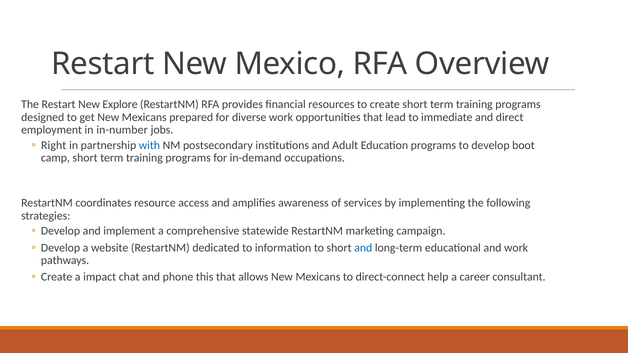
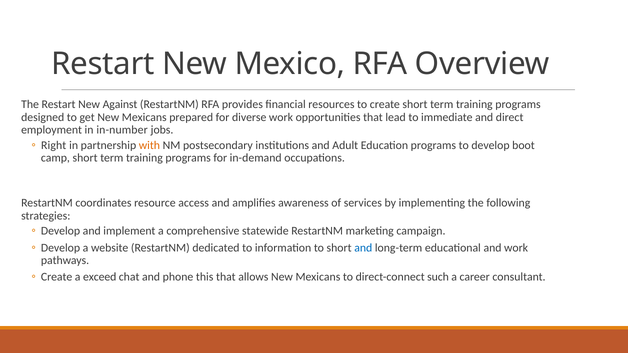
Explore: Explore -> Against
with colour: blue -> orange
impact: impact -> exceed
help: help -> such
